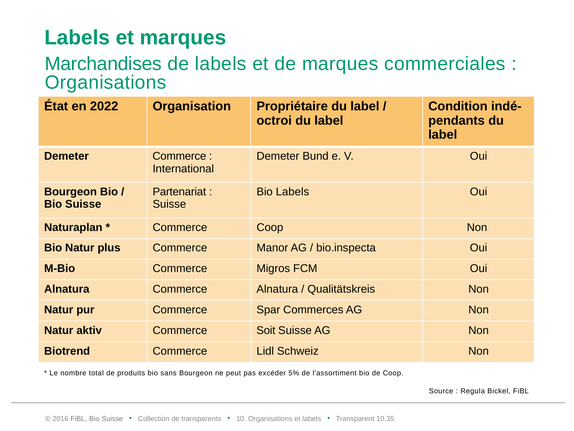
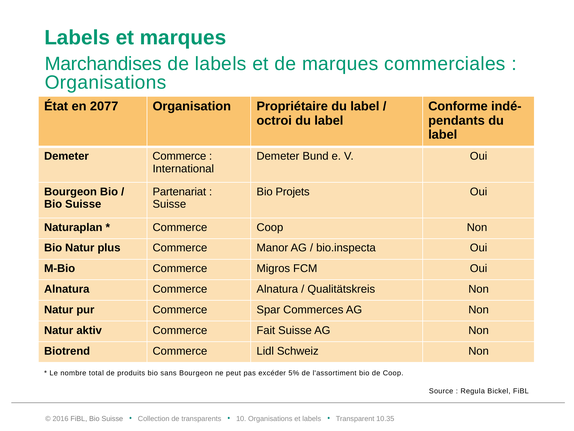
2022: 2022 -> 2077
Condition: Condition -> Conforme
Bio Labels: Labels -> Projets
Soit: Soit -> Fait
